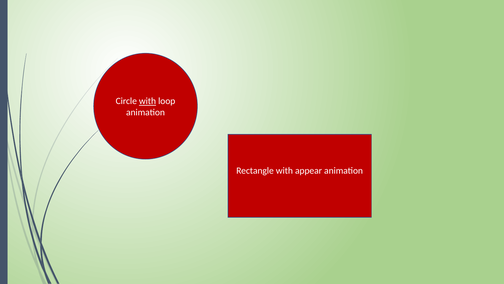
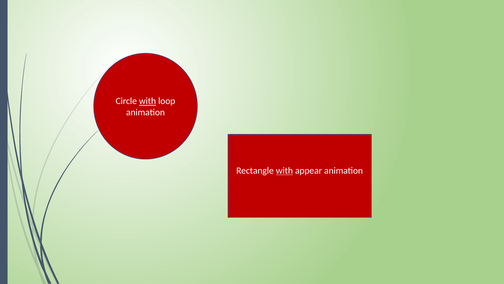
with at (284, 170) underline: none -> present
